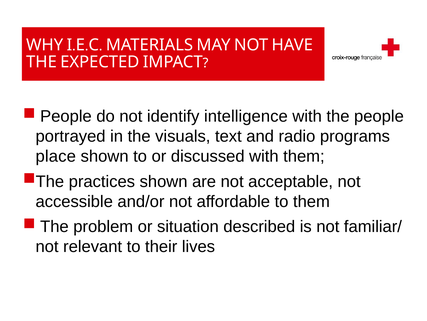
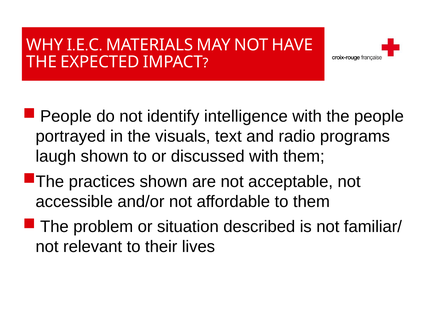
place: place -> laugh
